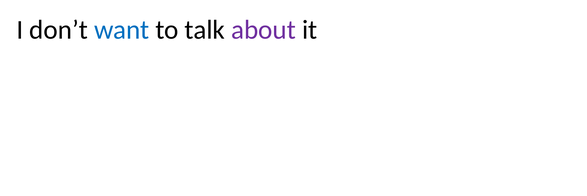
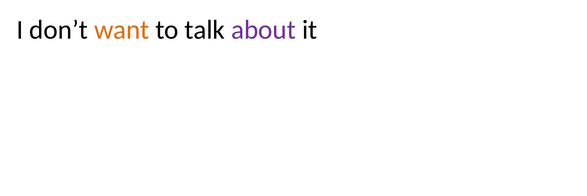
want colour: blue -> orange
